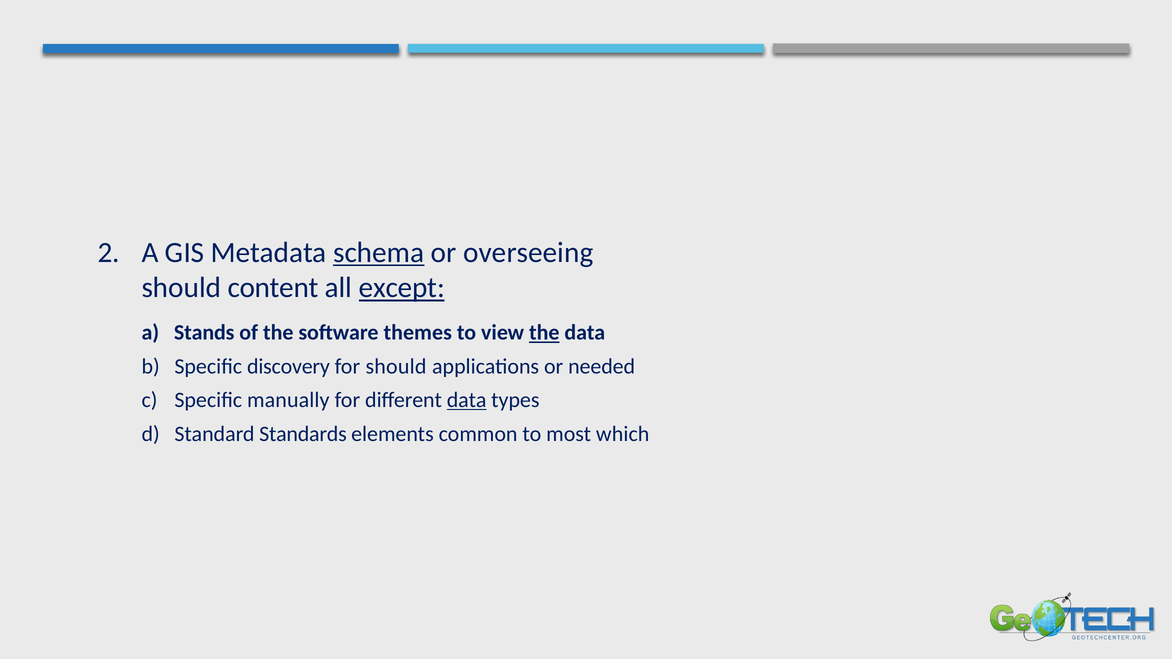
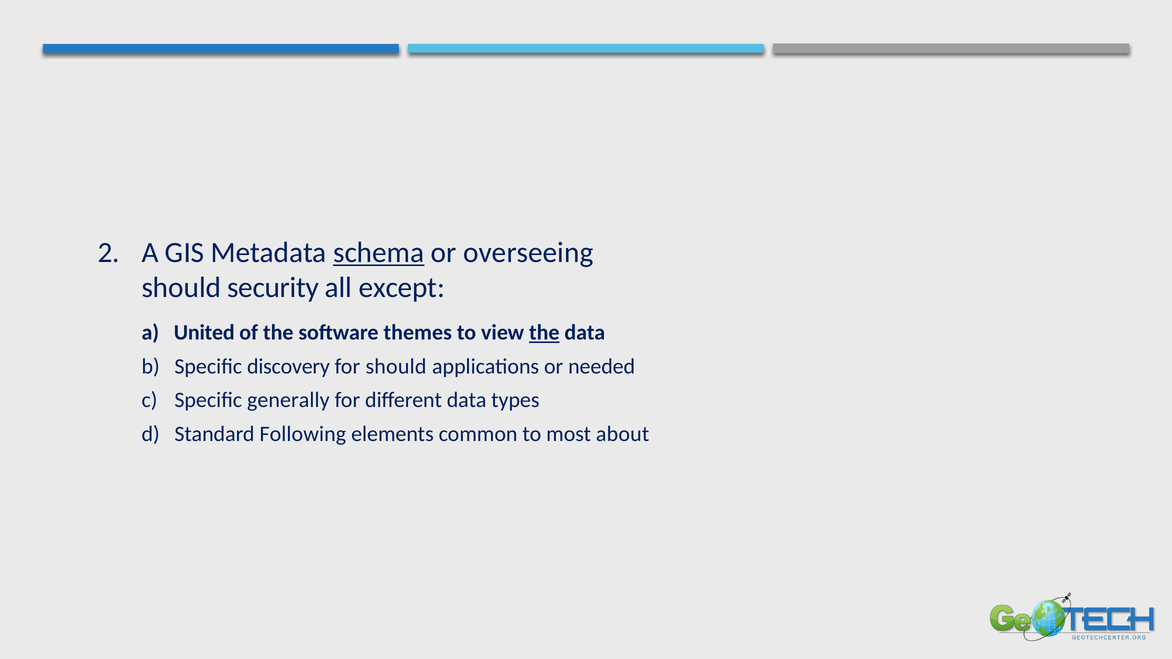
content: content -> security
except underline: present -> none
Stands: Stands -> United
manually: manually -> generally
data at (467, 400) underline: present -> none
Standards: Standards -> Following
which: which -> about
